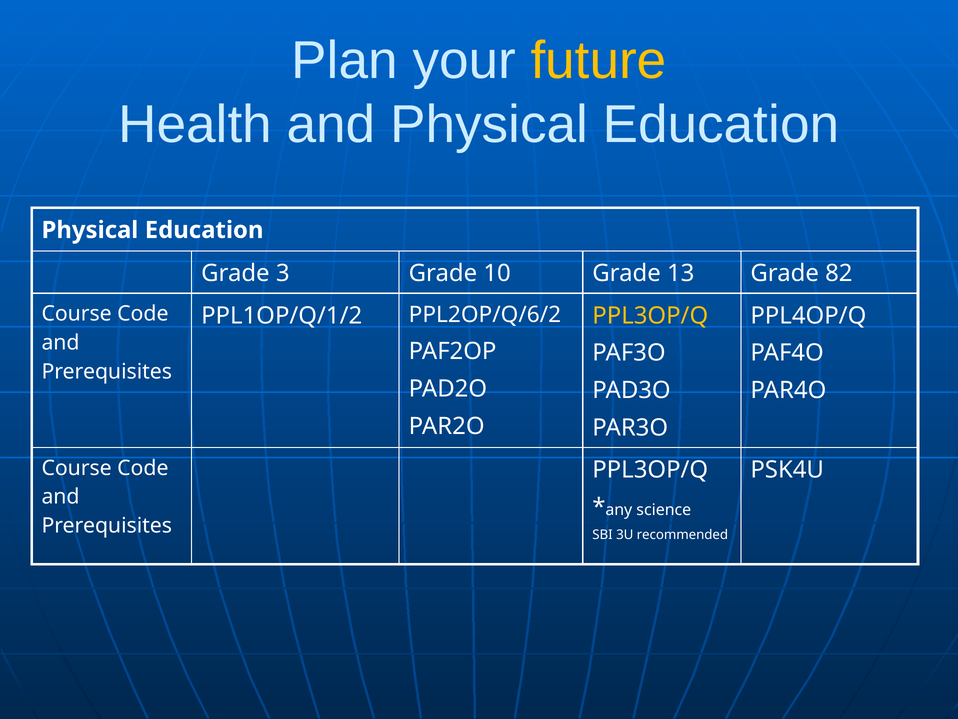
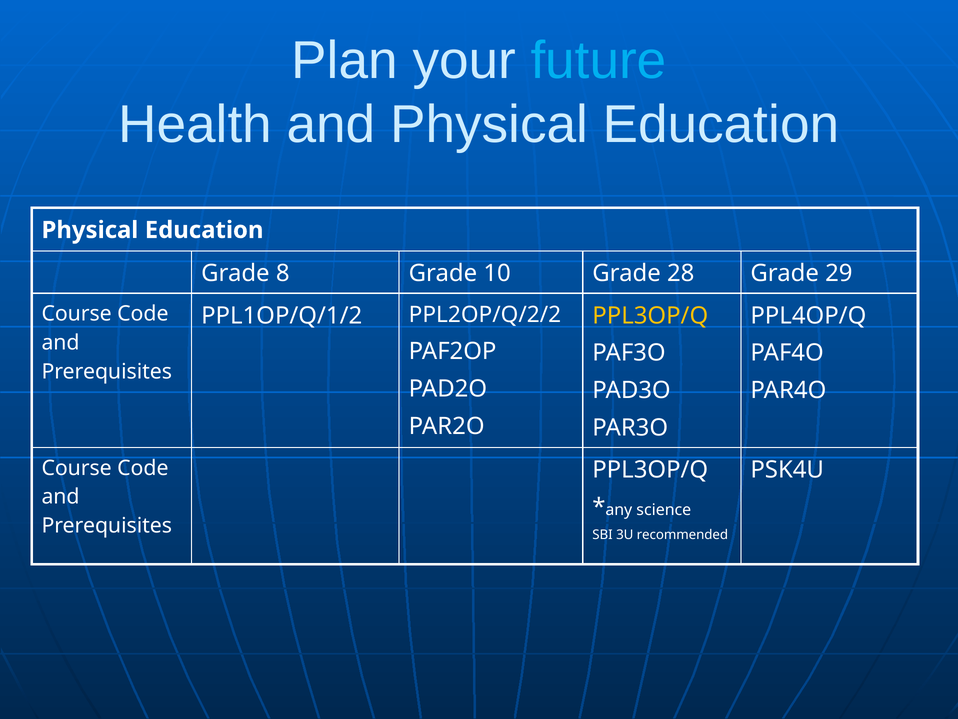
future colour: yellow -> light blue
3: 3 -> 8
13: 13 -> 28
82: 82 -> 29
PPL2OP/Q/6/2: PPL2OP/Q/6/2 -> PPL2OP/Q/2/2
